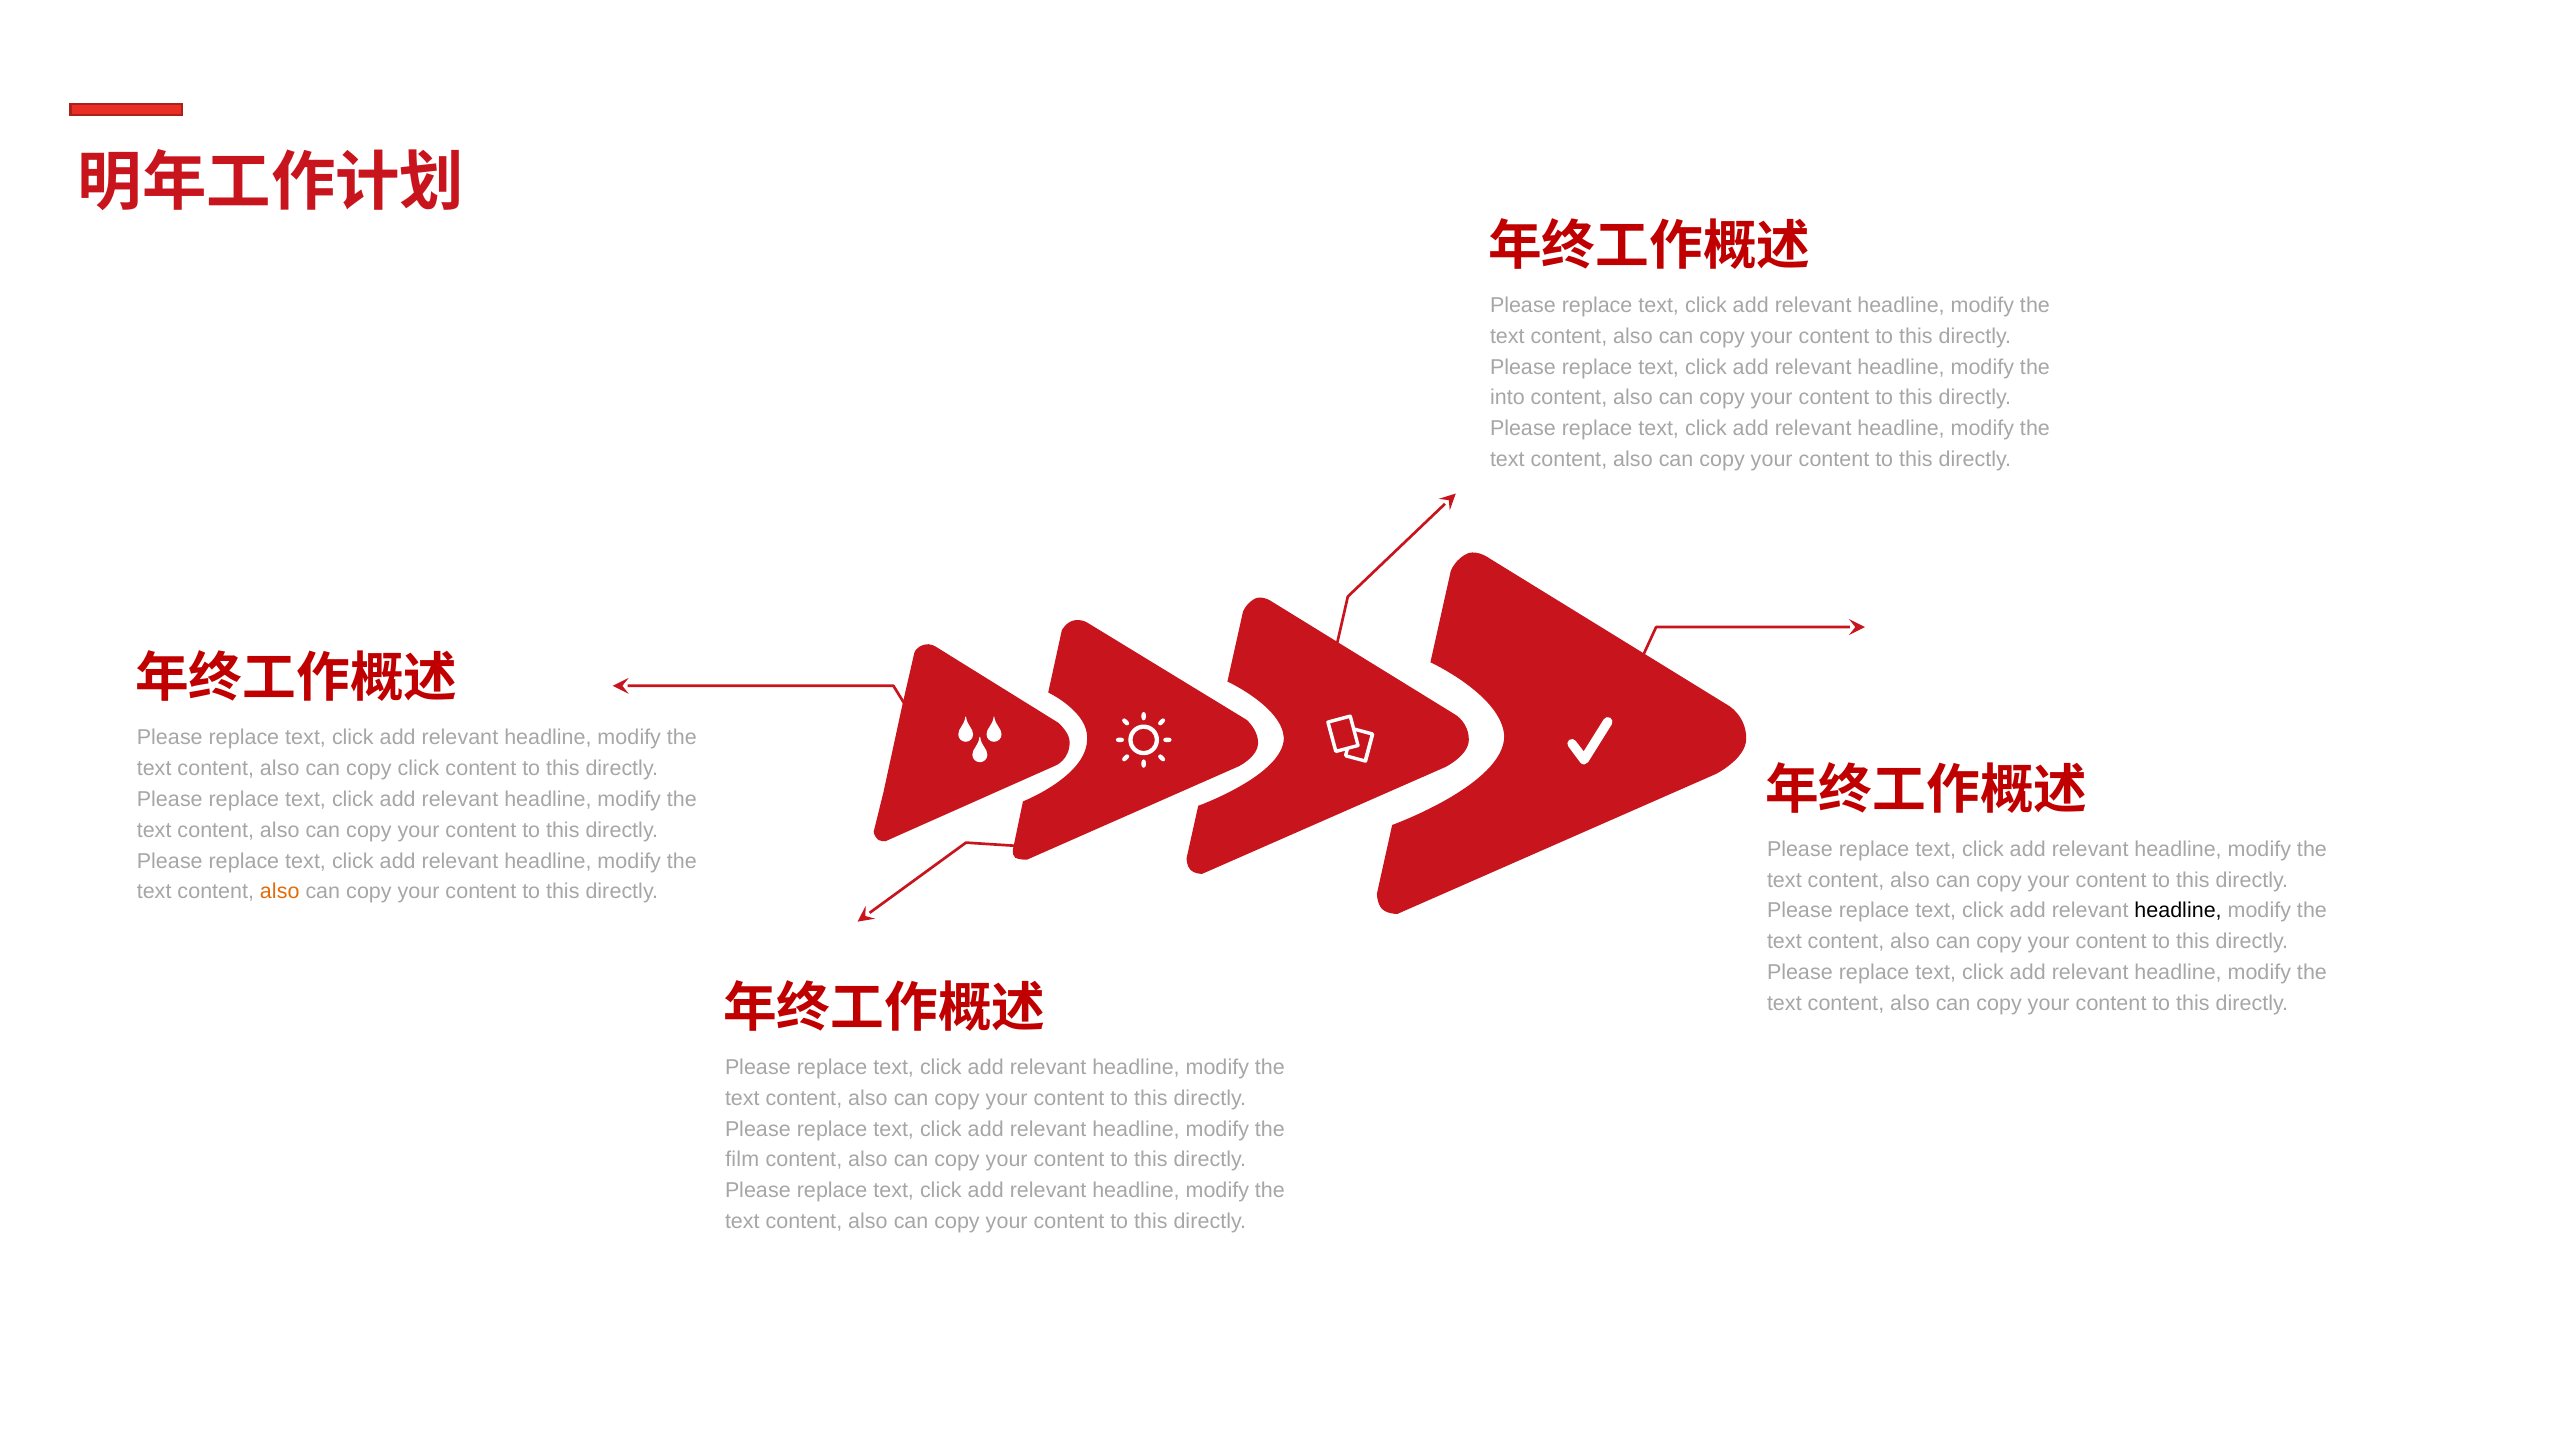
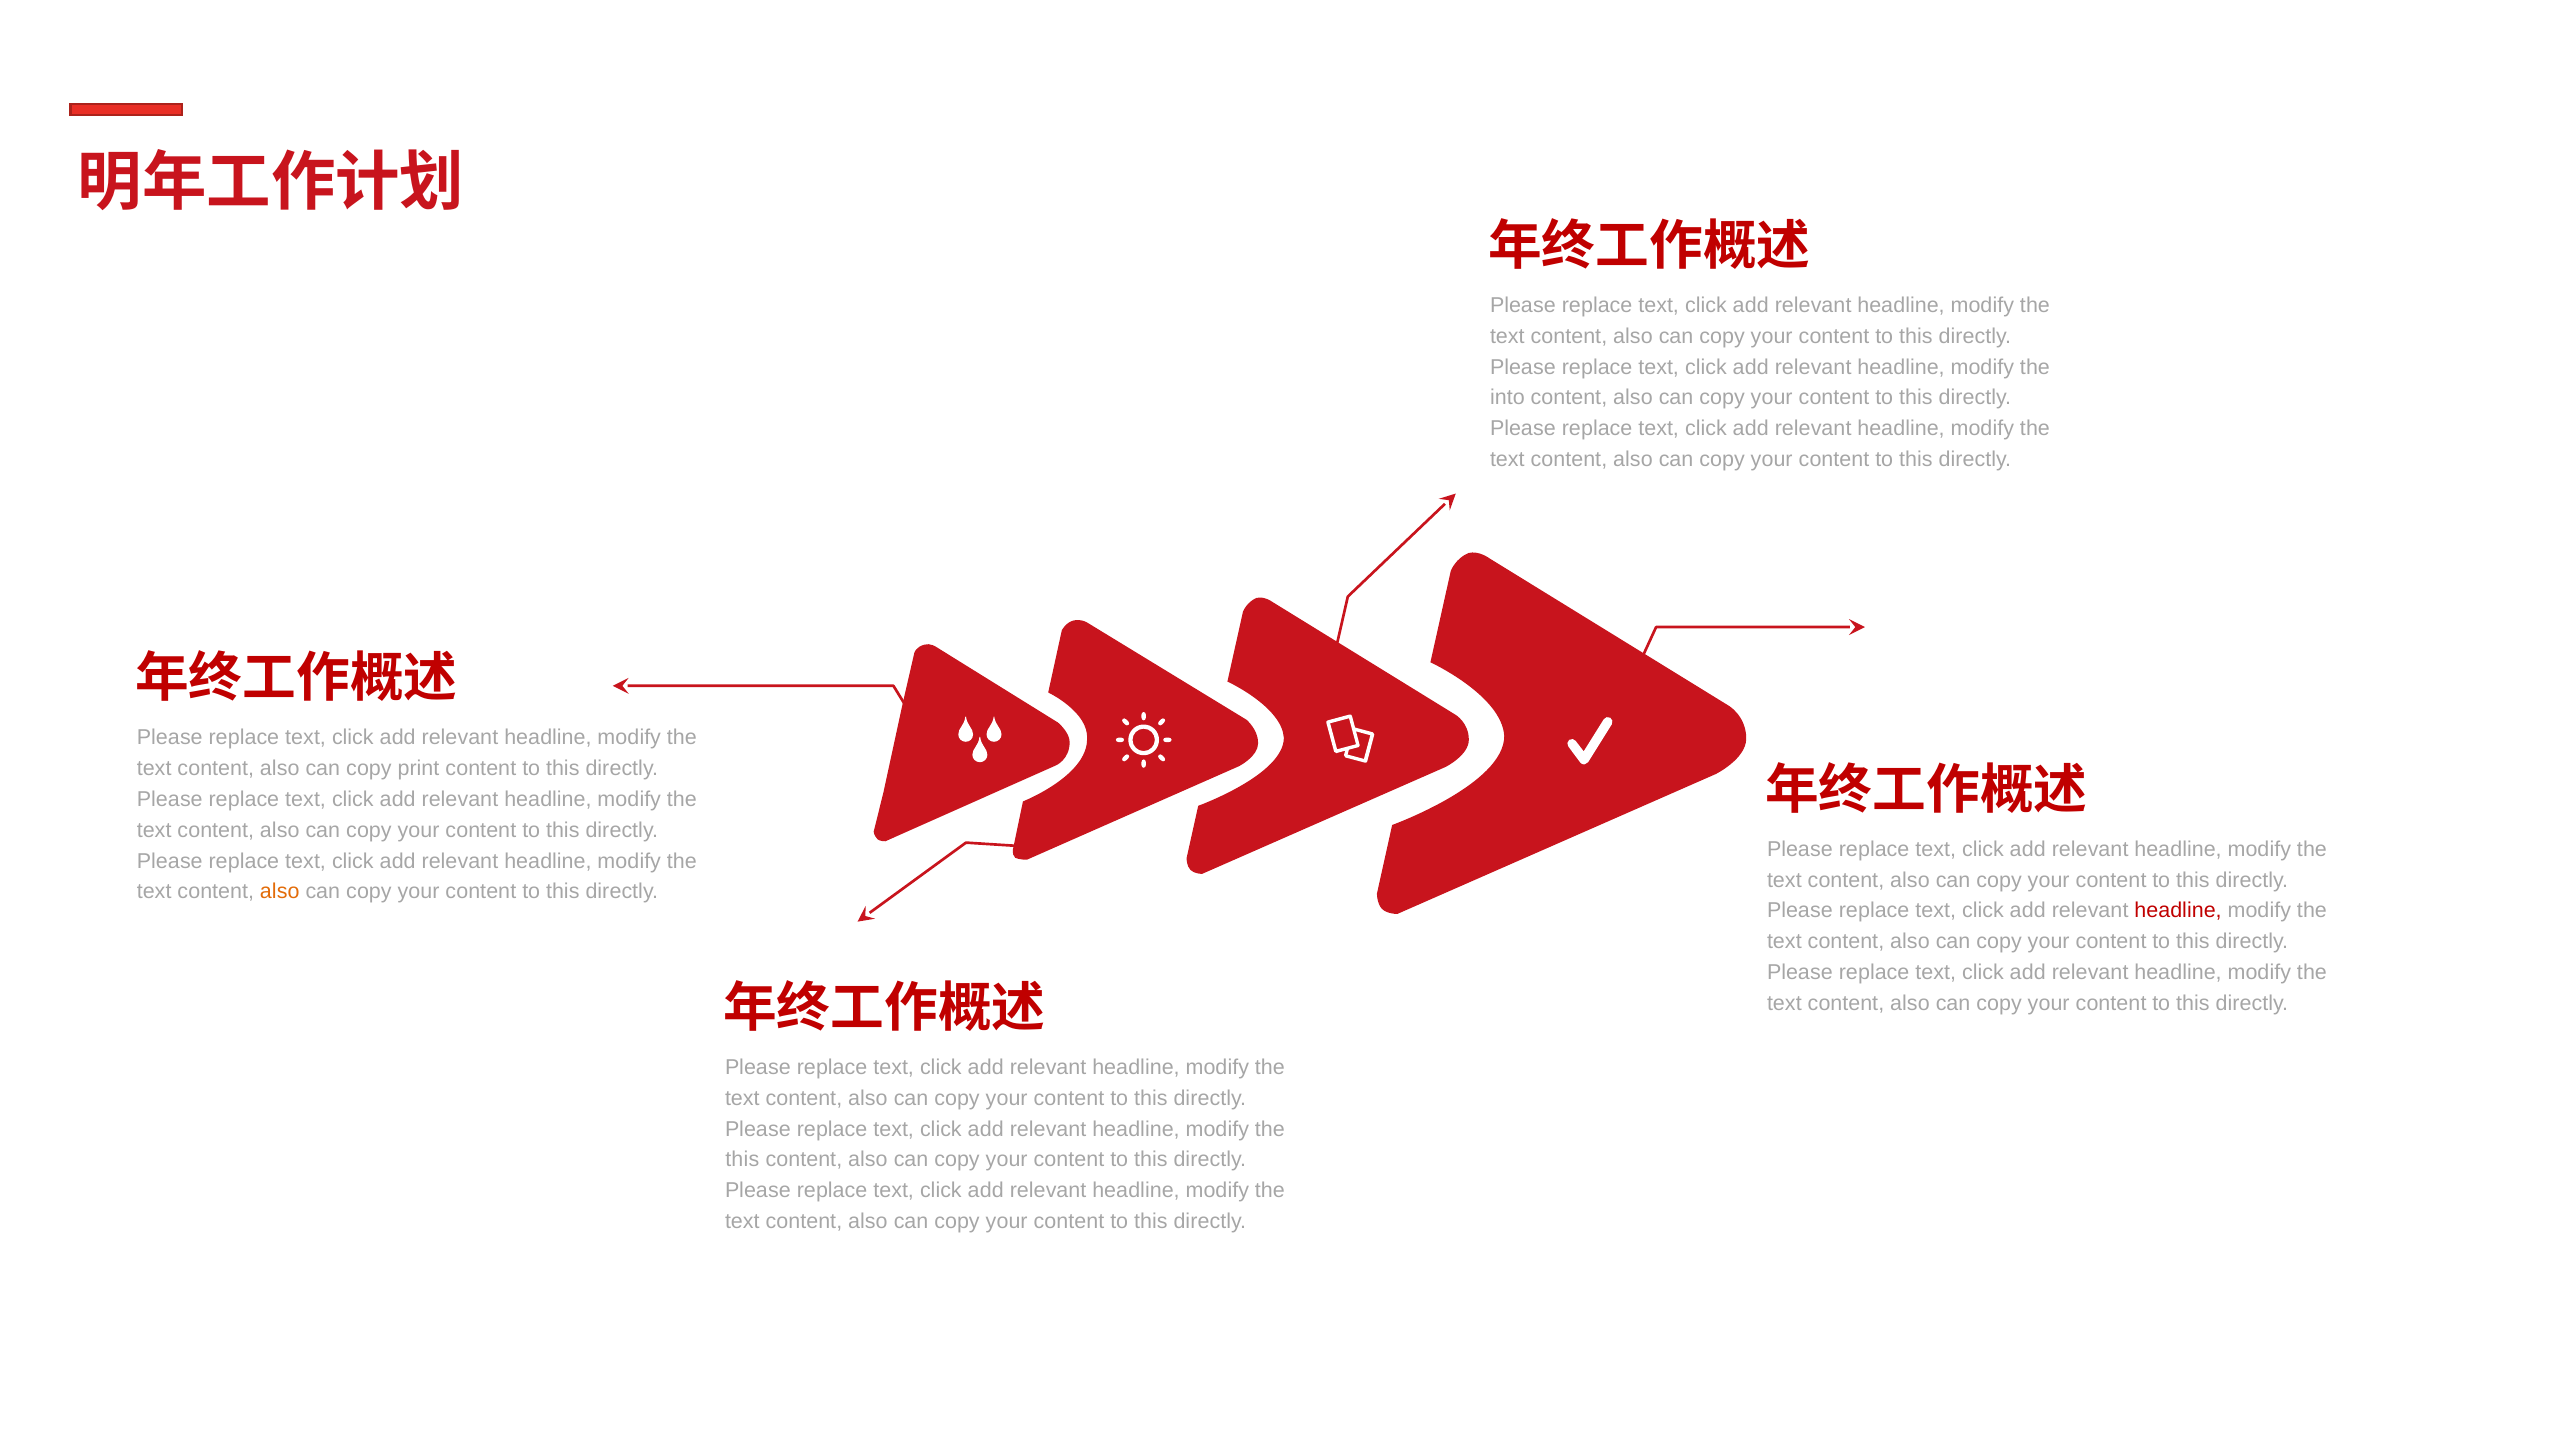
copy click: click -> print
headline at (2178, 911) colour: black -> red
film at (742, 1160): film -> this
